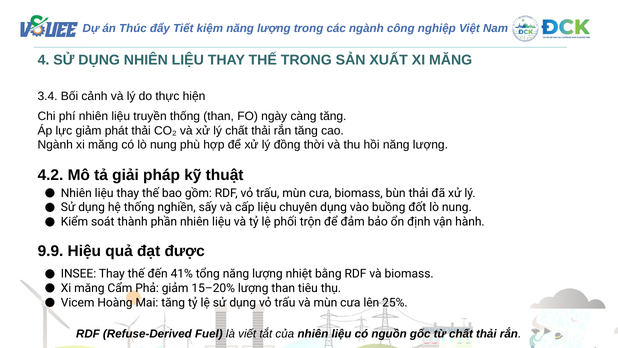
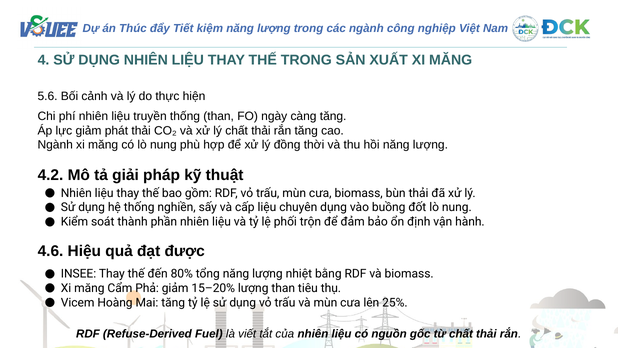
3.4: 3.4 -> 5.6
9.9: 9.9 -> 4.6
41%: 41% -> 80%
